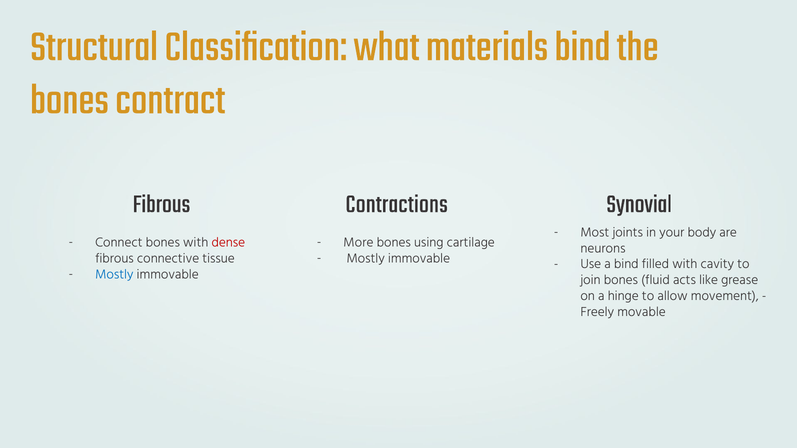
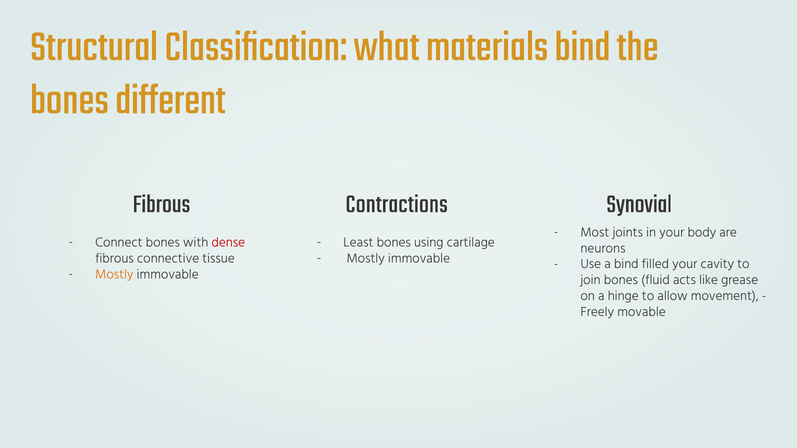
contract: contract -> different
More: More -> Least
filled with: with -> your
Mostly at (114, 274) colour: blue -> orange
